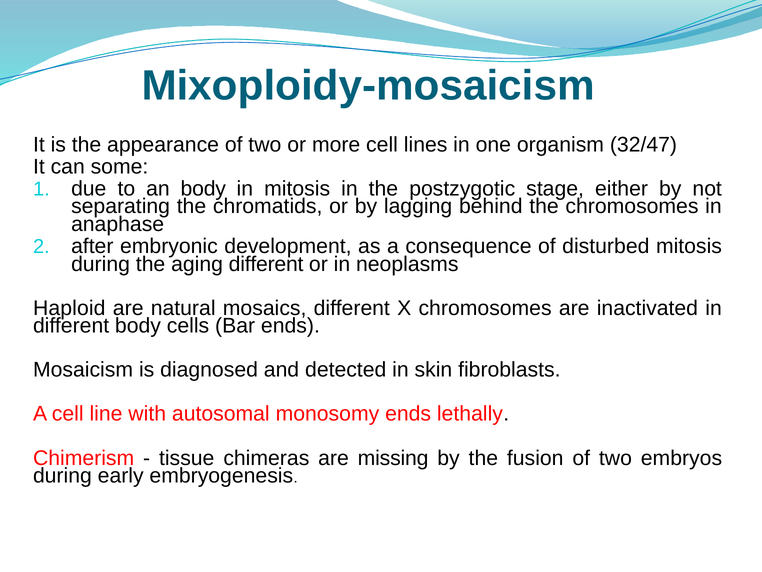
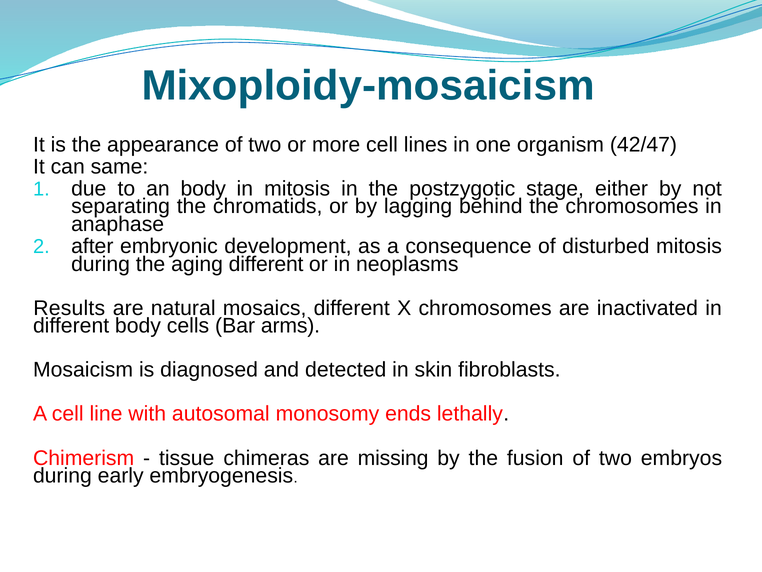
32/47: 32/47 -> 42/47
some: some -> same
Haploid: Haploid -> Results
Bar ends: ends -> arms
